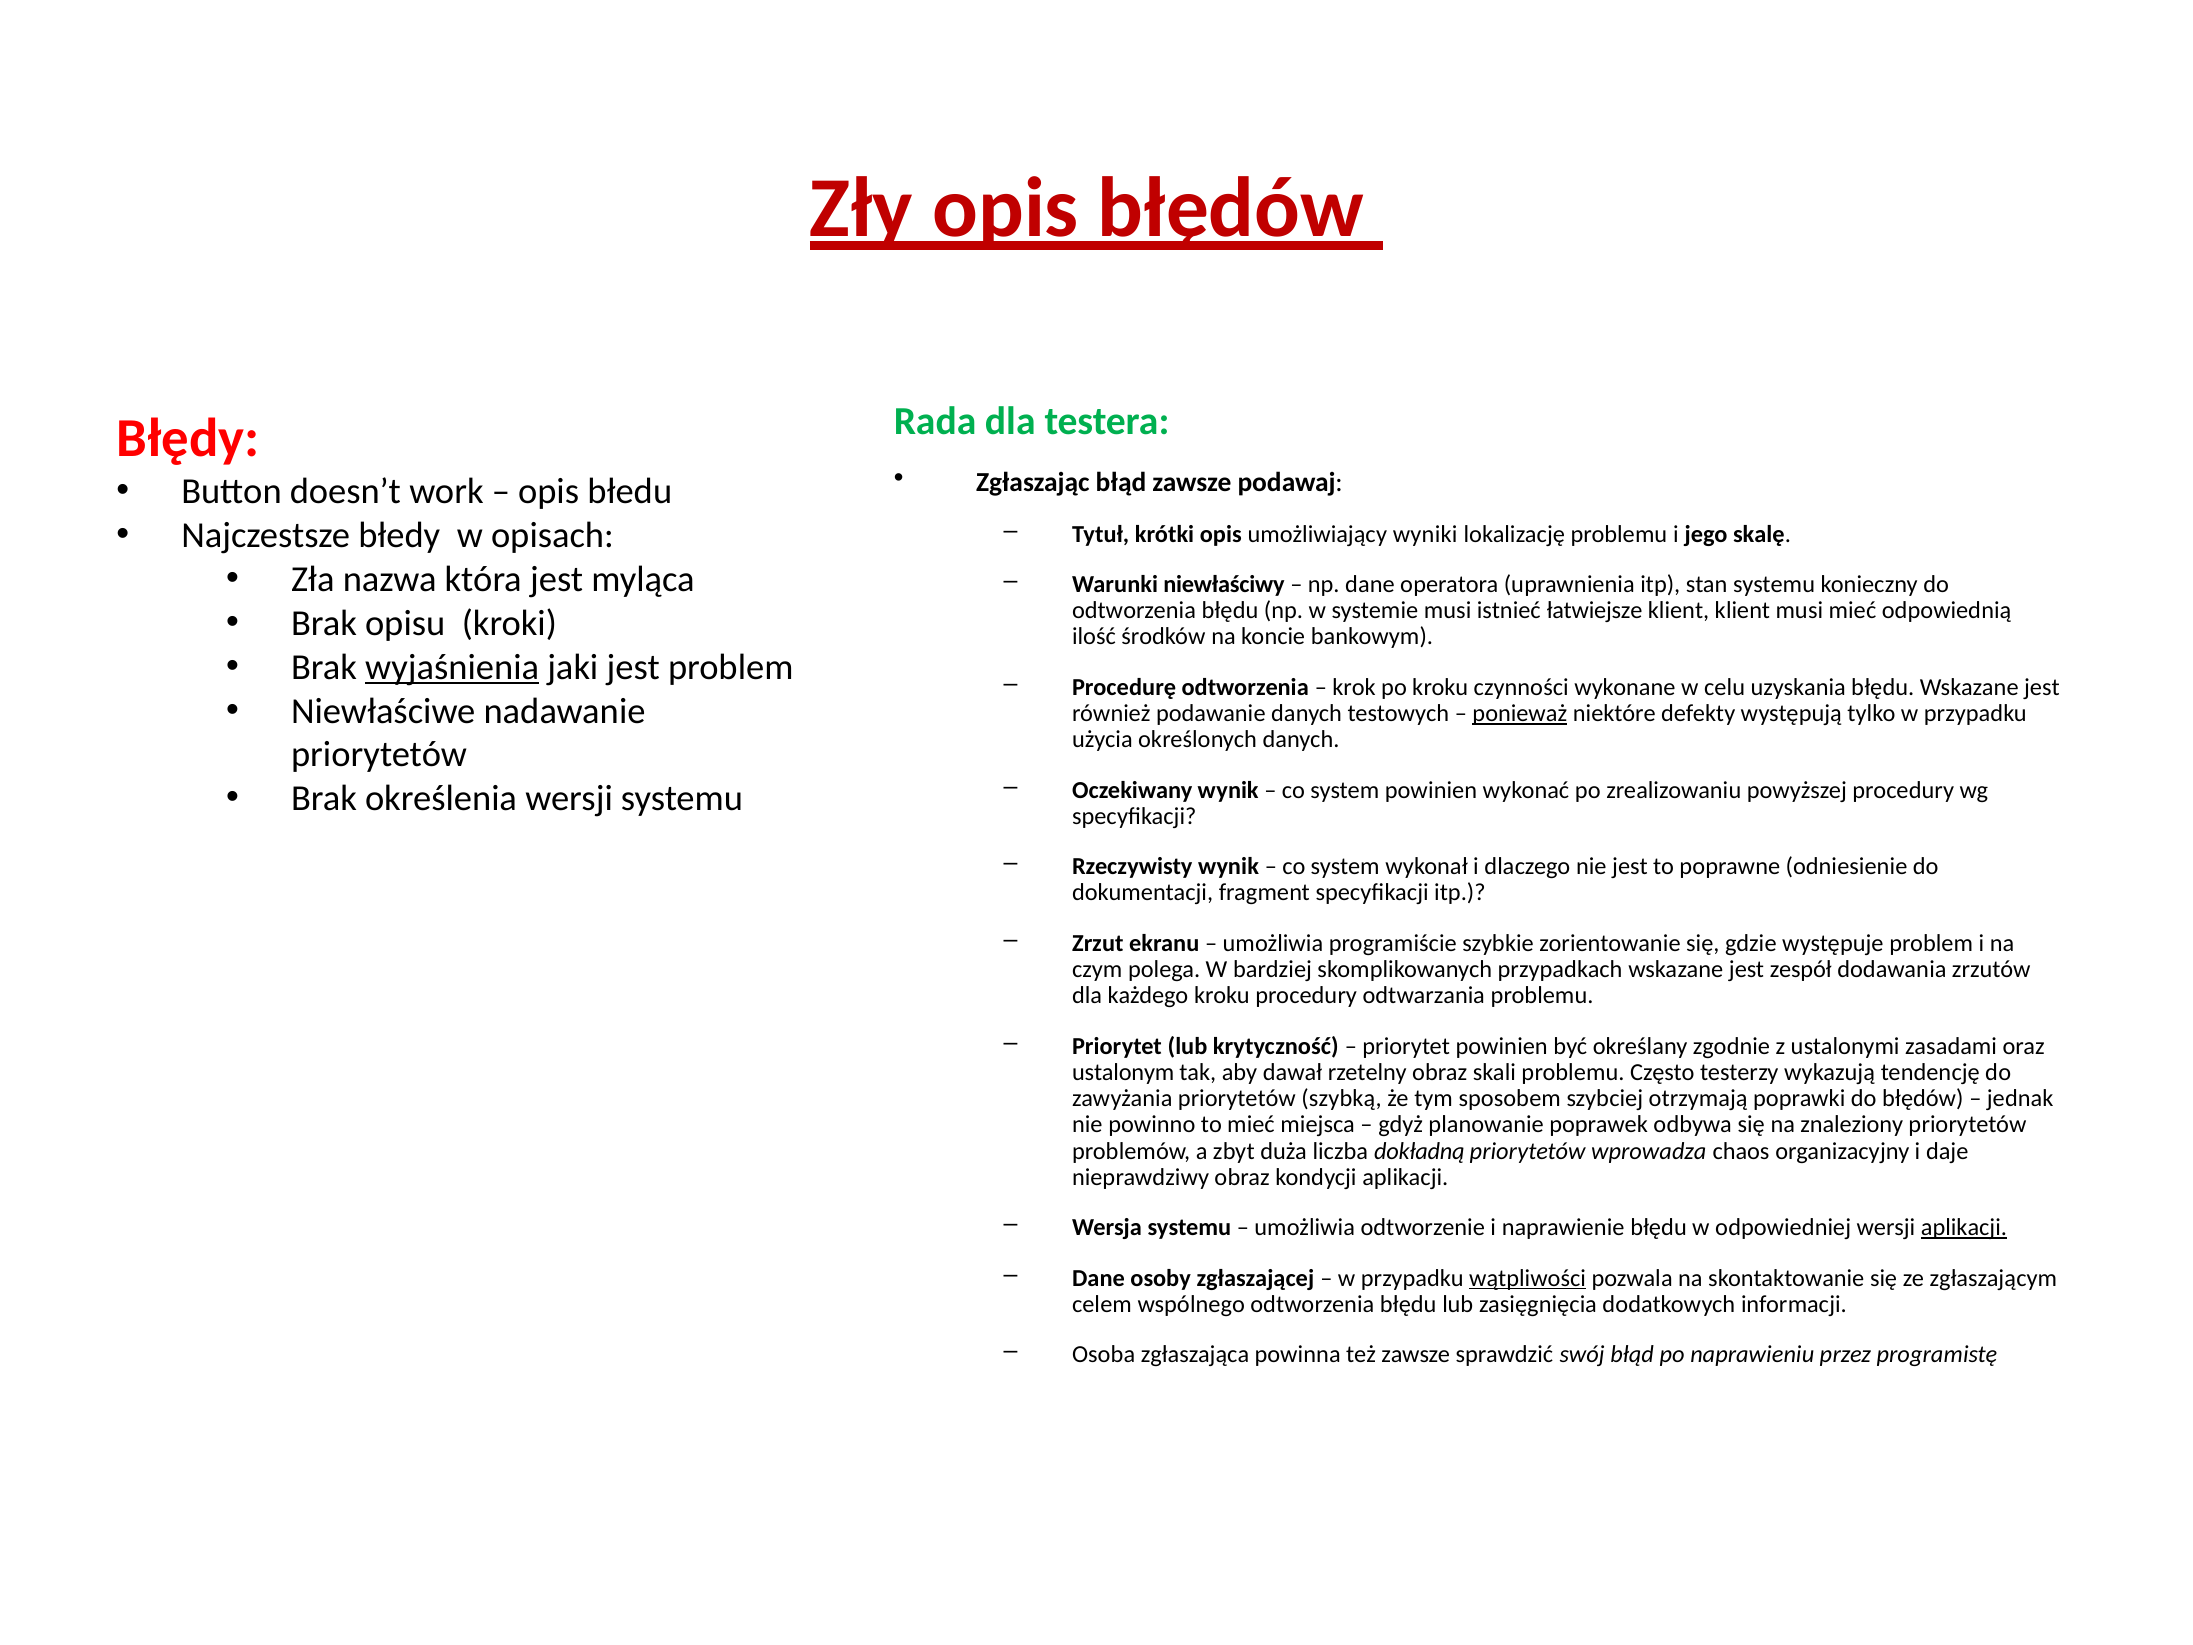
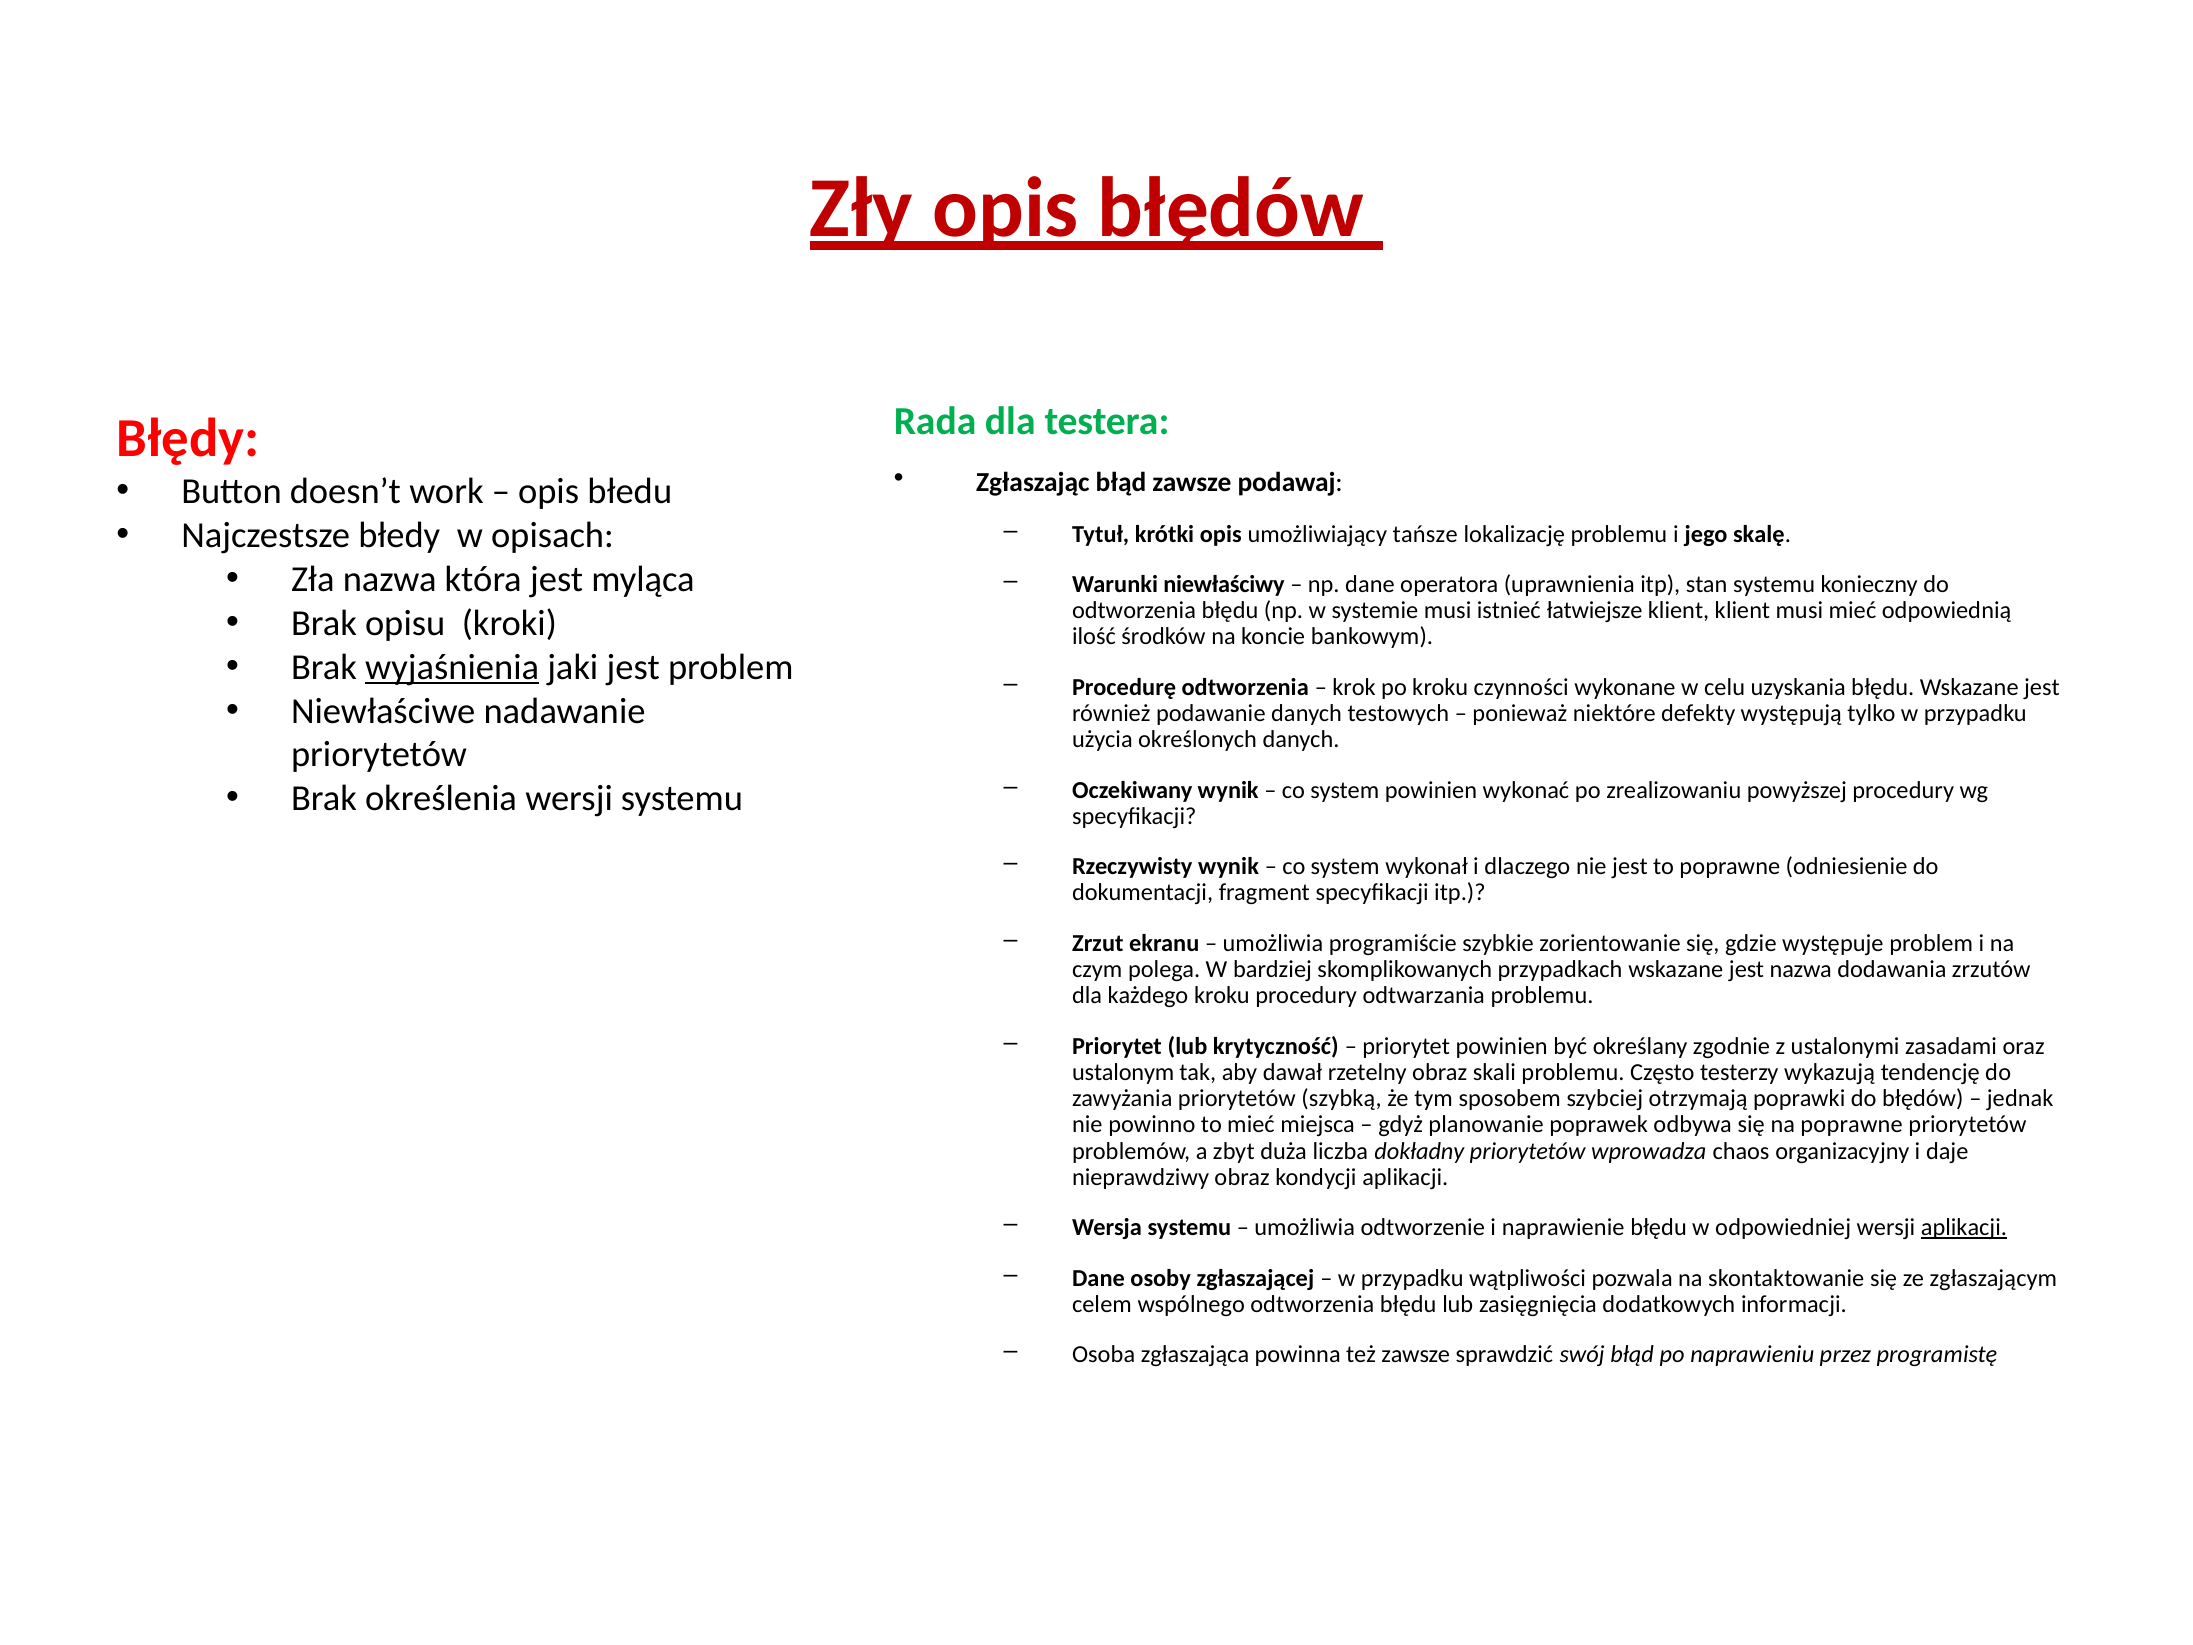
wyniki: wyniki -> tańsze
ponieważ underline: present -> none
jest zespół: zespół -> nazwa
na znaleziony: znaleziony -> poprawne
dokładną: dokładną -> dokładny
wątpliwości underline: present -> none
